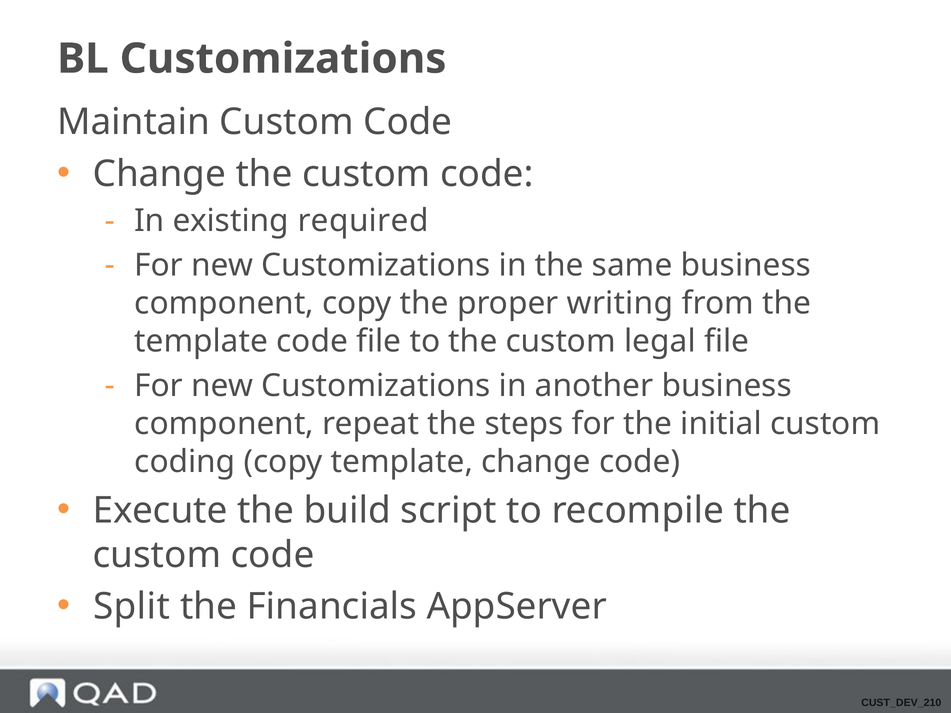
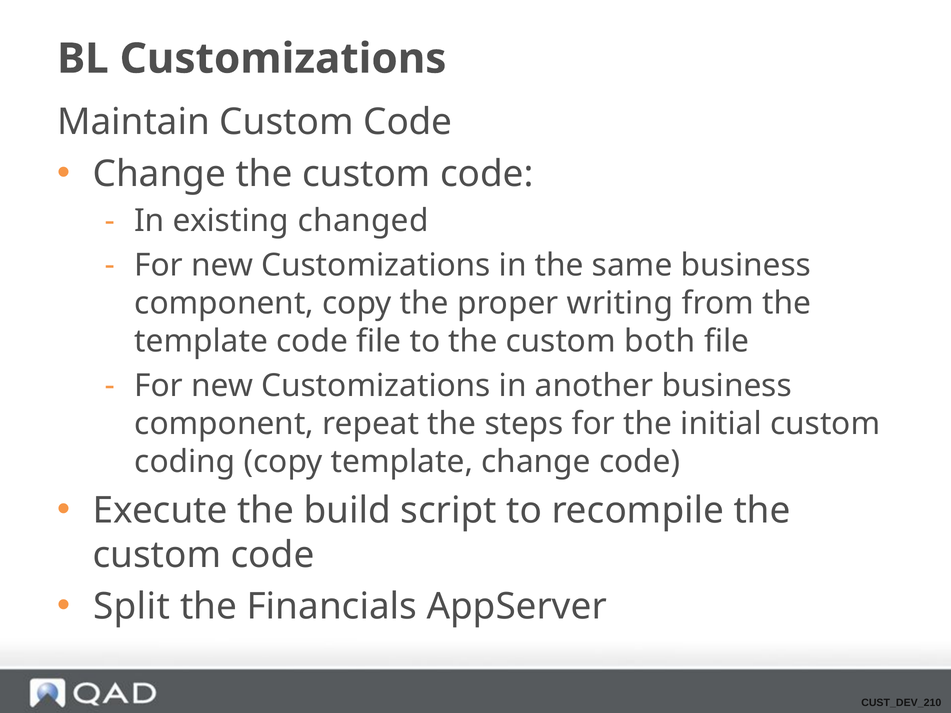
required: required -> changed
legal: legal -> both
